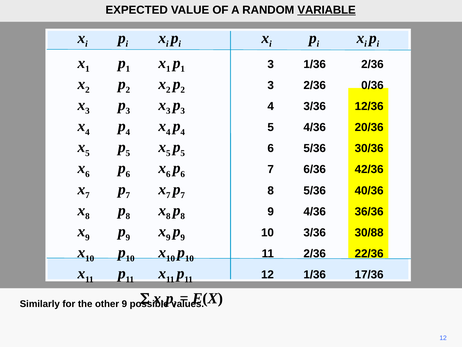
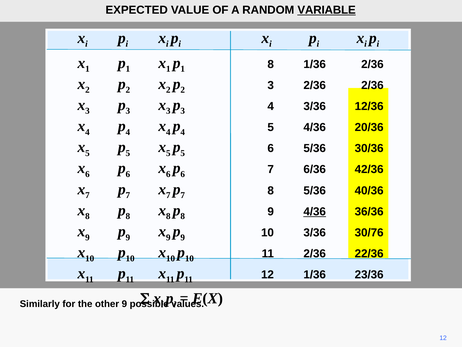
3 at (271, 64): 3 -> 8
2/36 0/36: 0/36 -> 2/36
4/36 at (315, 211) underline: none -> present
30/88: 30/88 -> 30/76
17/36: 17/36 -> 23/36
